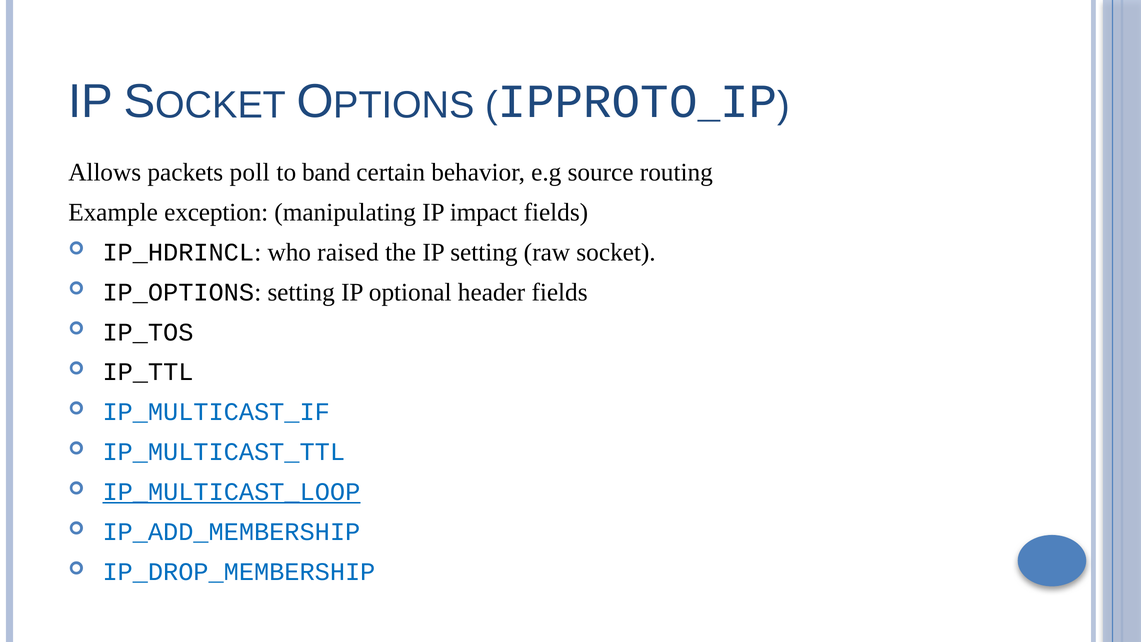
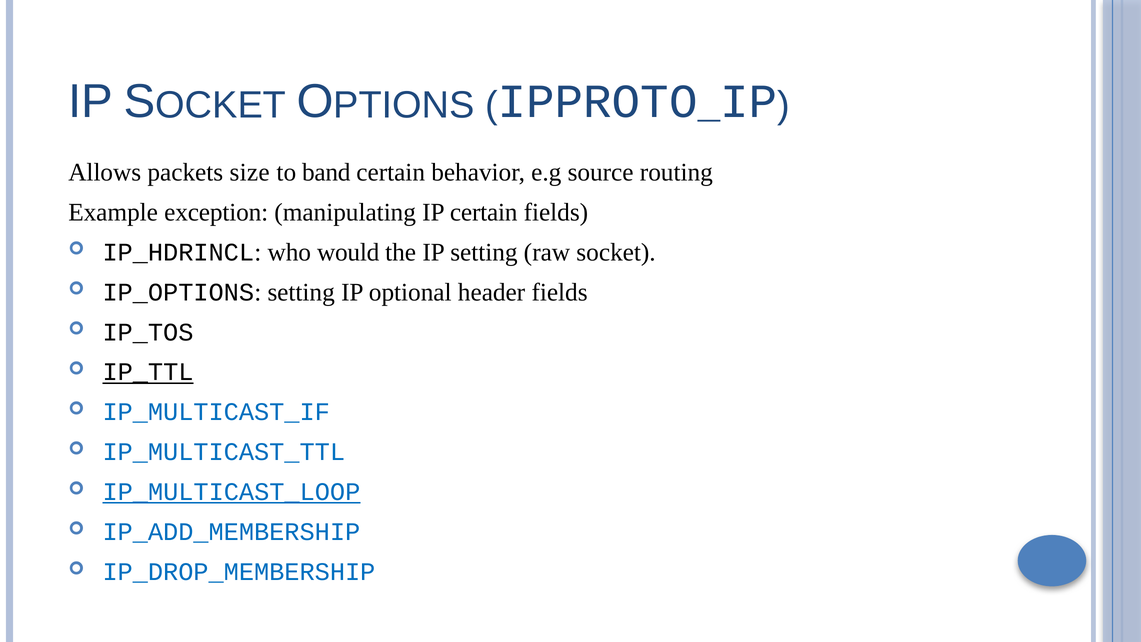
poll: poll -> size
IP impact: impact -> certain
raised: raised -> would
IP_TTL underline: none -> present
